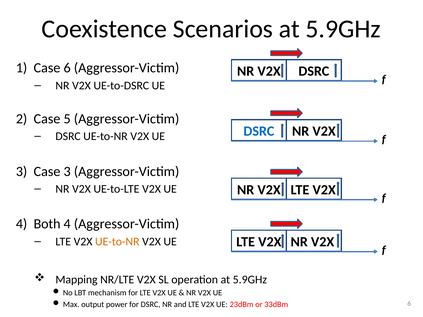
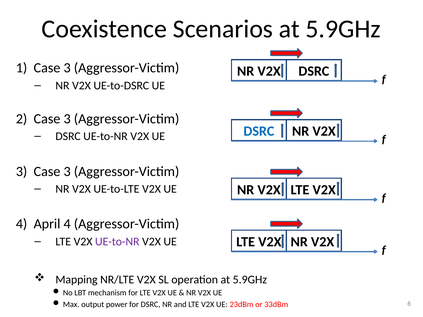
1 Case 6: 6 -> 3
2 Case 5: 5 -> 3
Both: Both -> April
UE-to-NR at (117, 242) colour: orange -> purple
